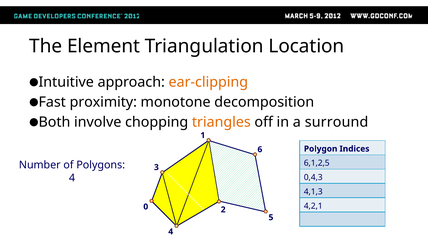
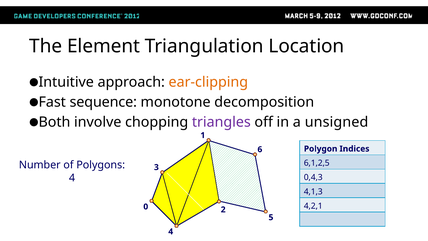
proximity: proximity -> sequence
triangles colour: orange -> purple
surround: surround -> unsigned
